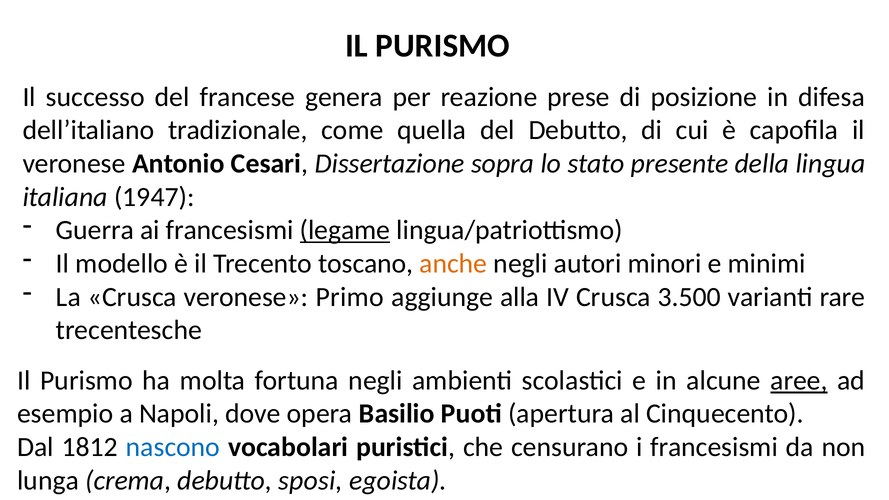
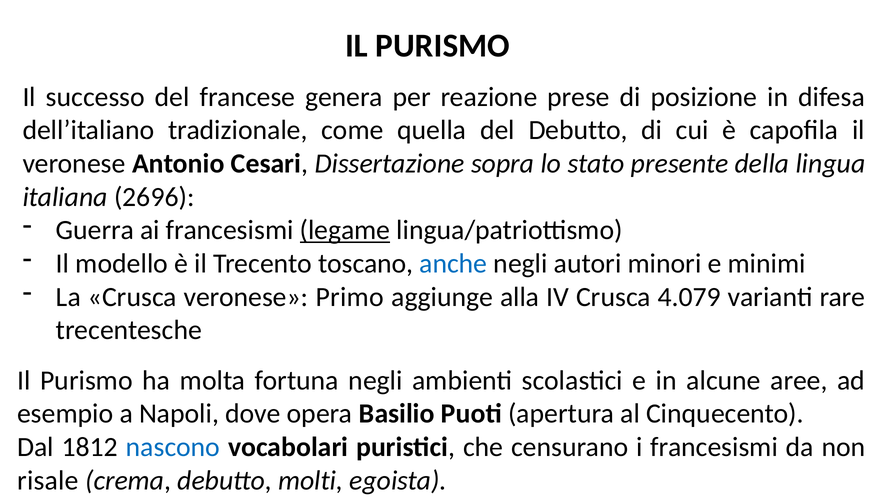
1947: 1947 -> 2696
anche colour: orange -> blue
3.500: 3.500 -> 4.079
aree underline: present -> none
lunga: lunga -> risale
sposi: sposi -> molti
